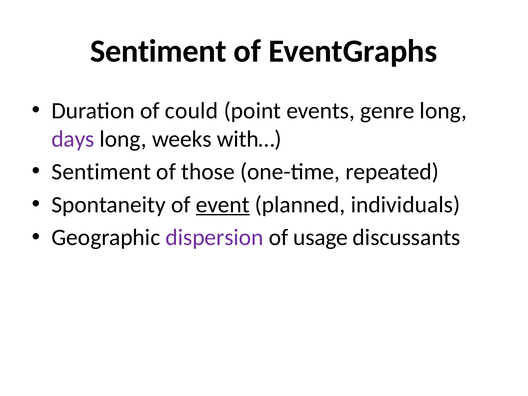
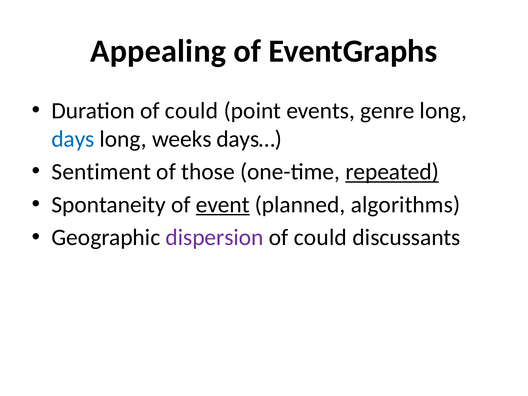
Sentiment at (158, 51): Sentiment -> Appealing
days colour: purple -> blue
with…: with… -> days…
repeated underline: none -> present
individuals: individuals -> algorithms
usage at (321, 238): usage -> could
